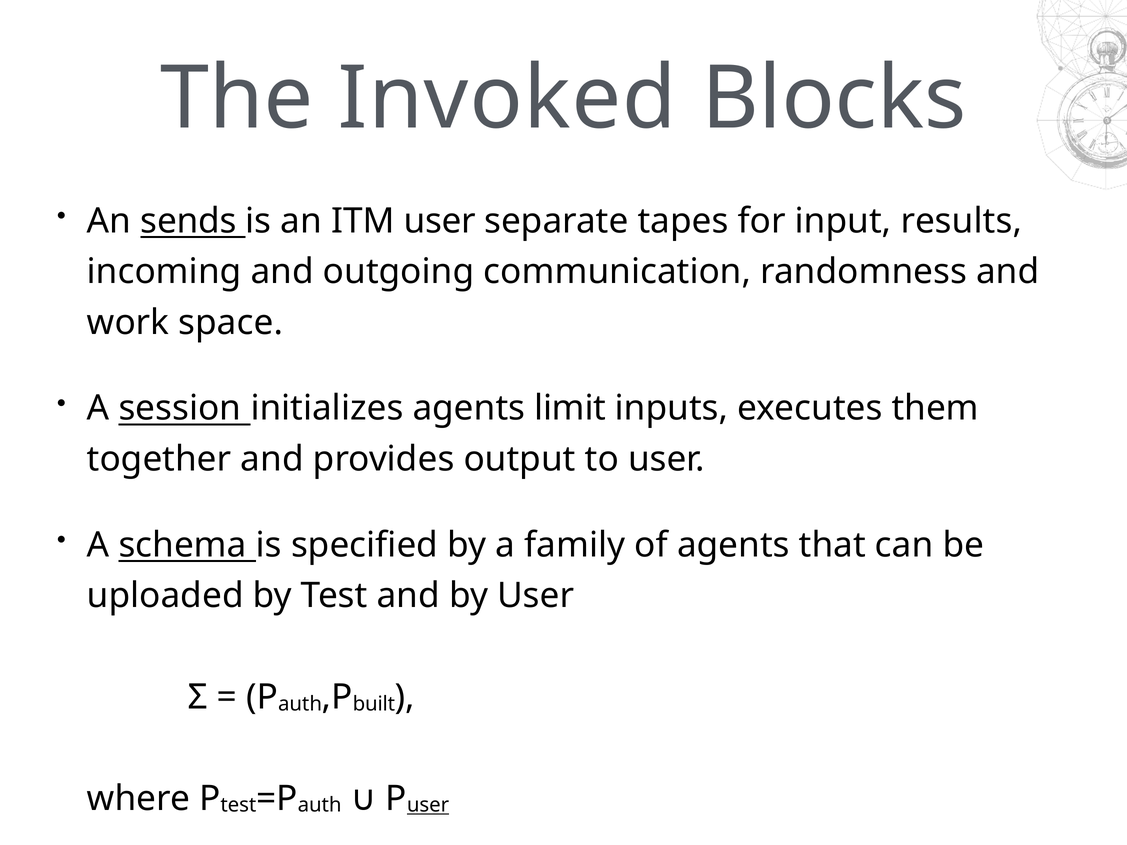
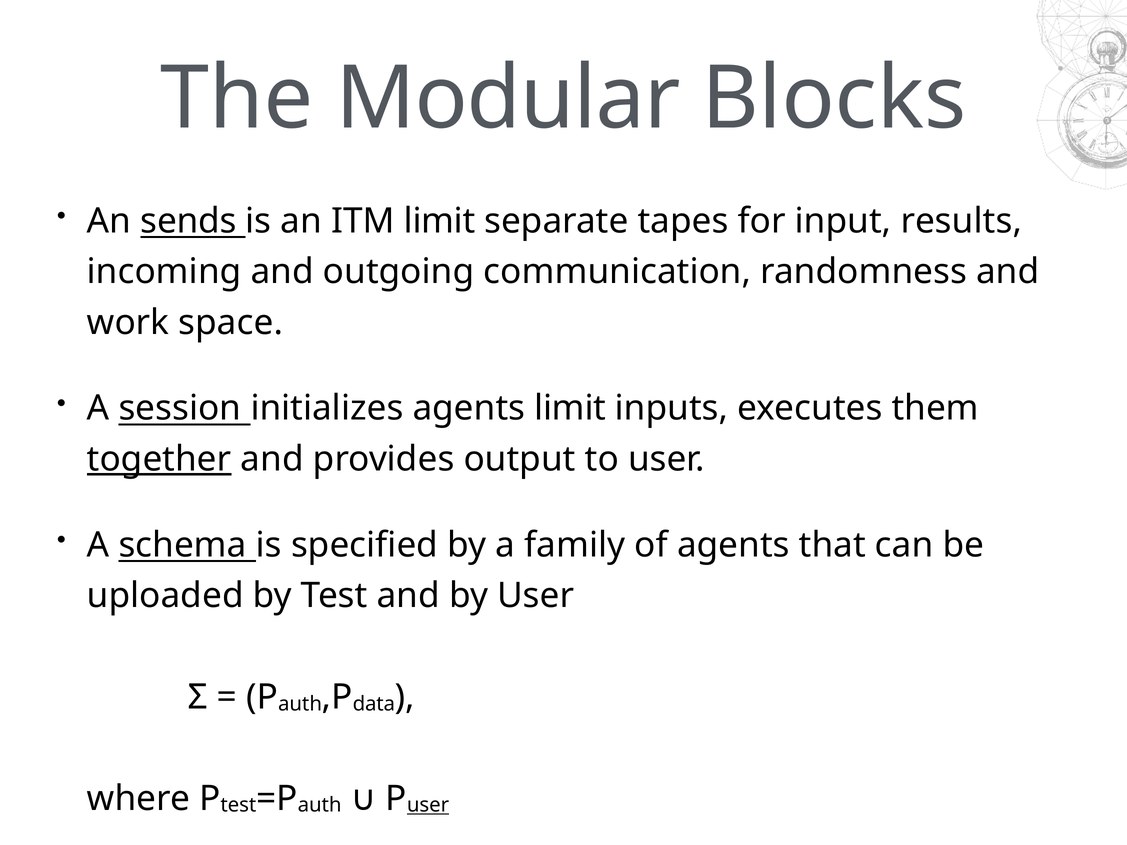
Invoked: Invoked -> Modular
ITM user: user -> limit
together underline: none -> present
built: built -> data
